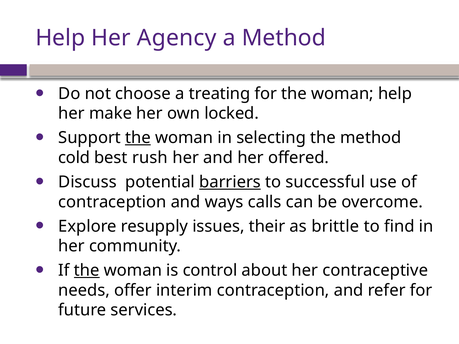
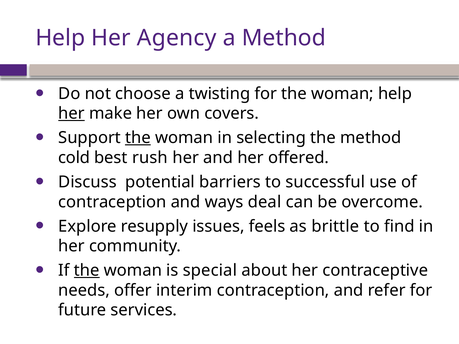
treating: treating -> twisting
her at (72, 114) underline: none -> present
locked: locked -> covers
barriers underline: present -> none
calls: calls -> deal
their: their -> feels
control: control -> special
